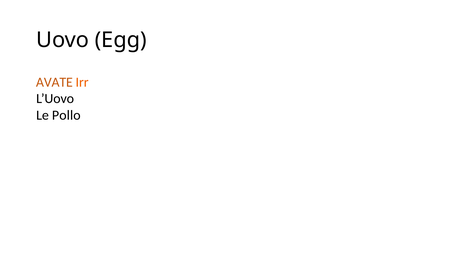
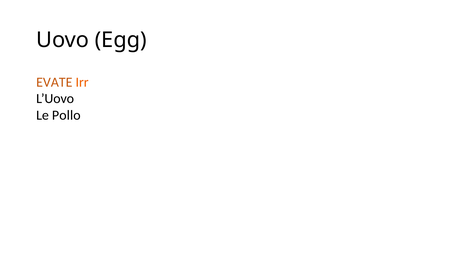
AVATE: AVATE -> EVATE
